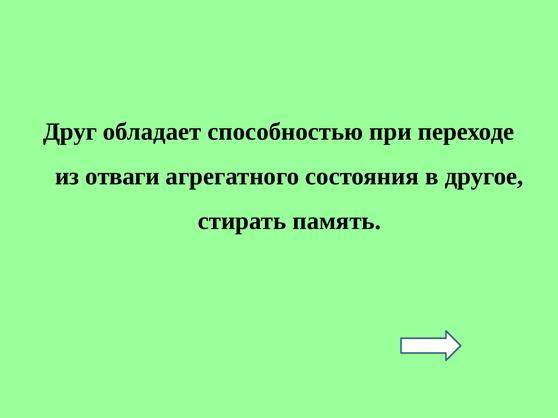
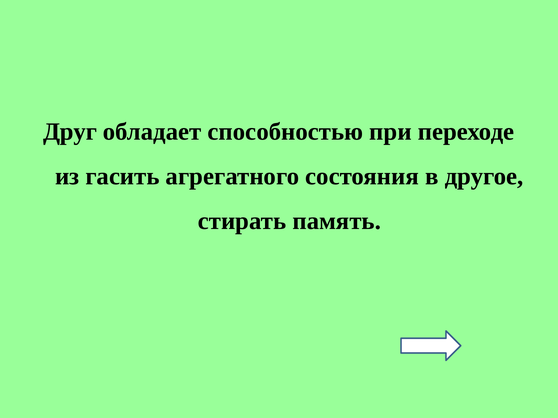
отваги: отваги -> гасить
